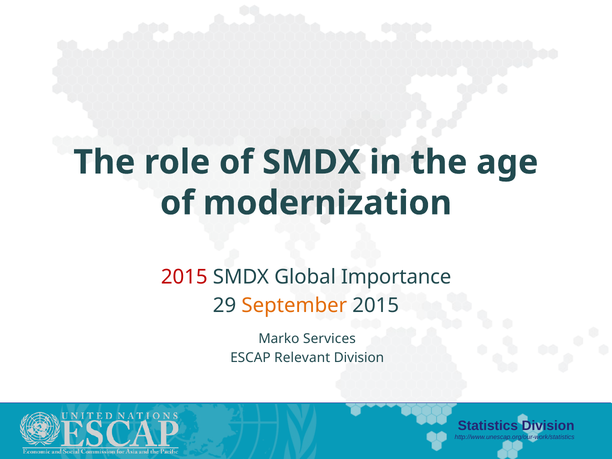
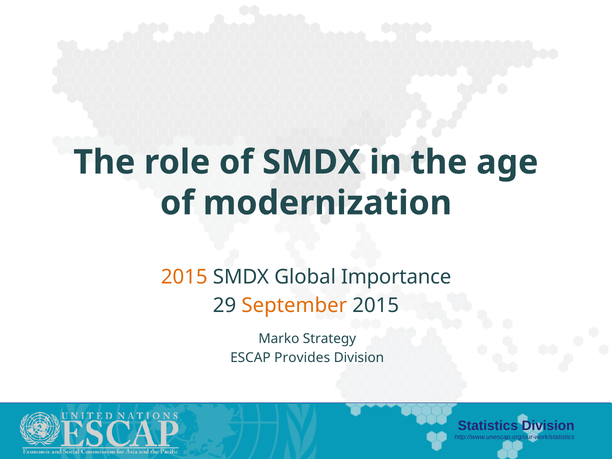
2015 at (184, 277) colour: red -> orange
Services: Services -> Strategy
Relevant: Relevant -> Provides
